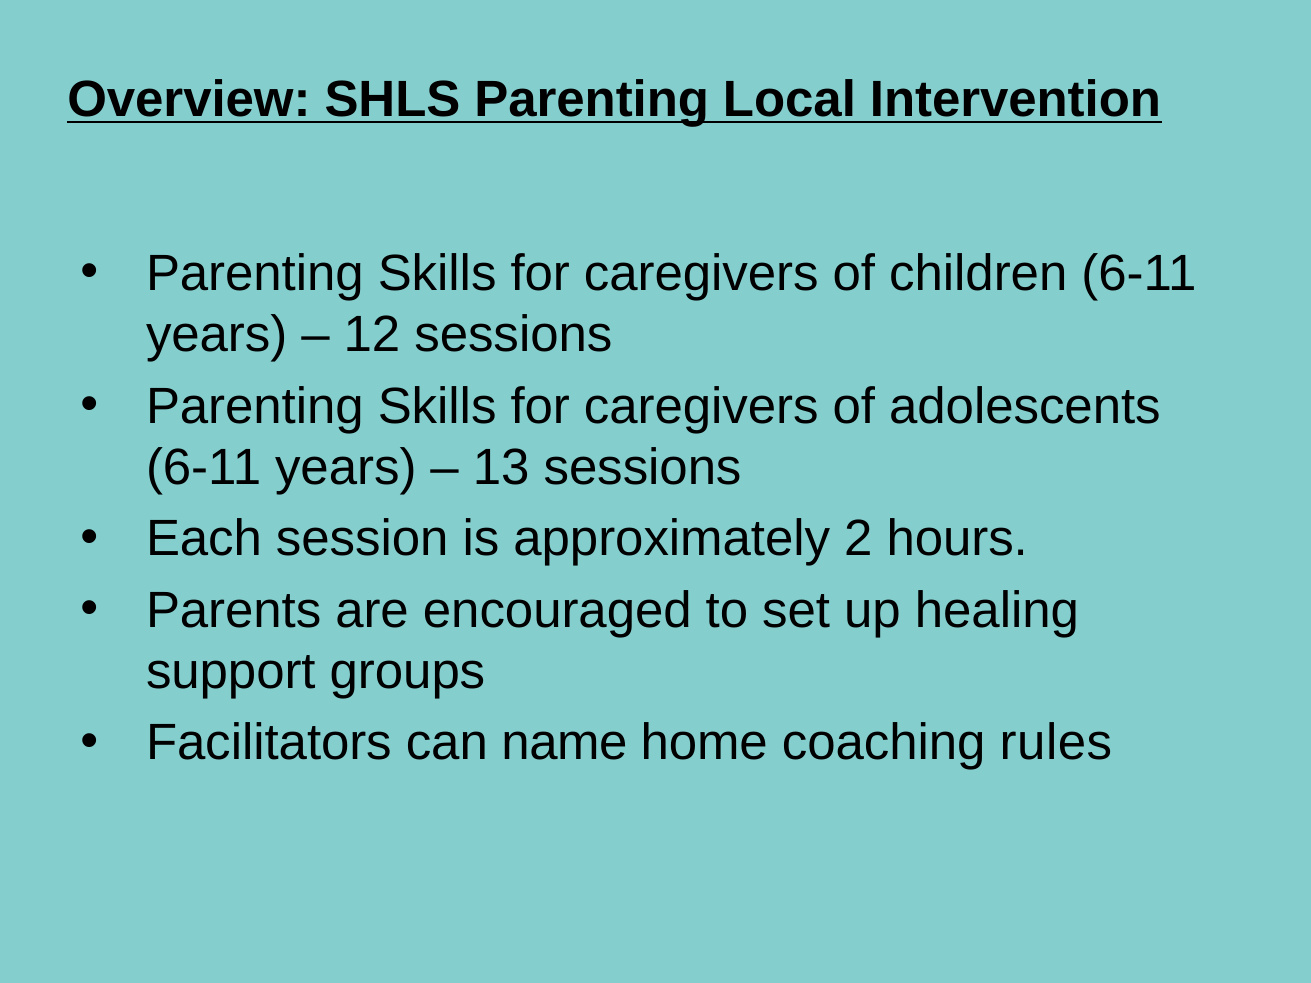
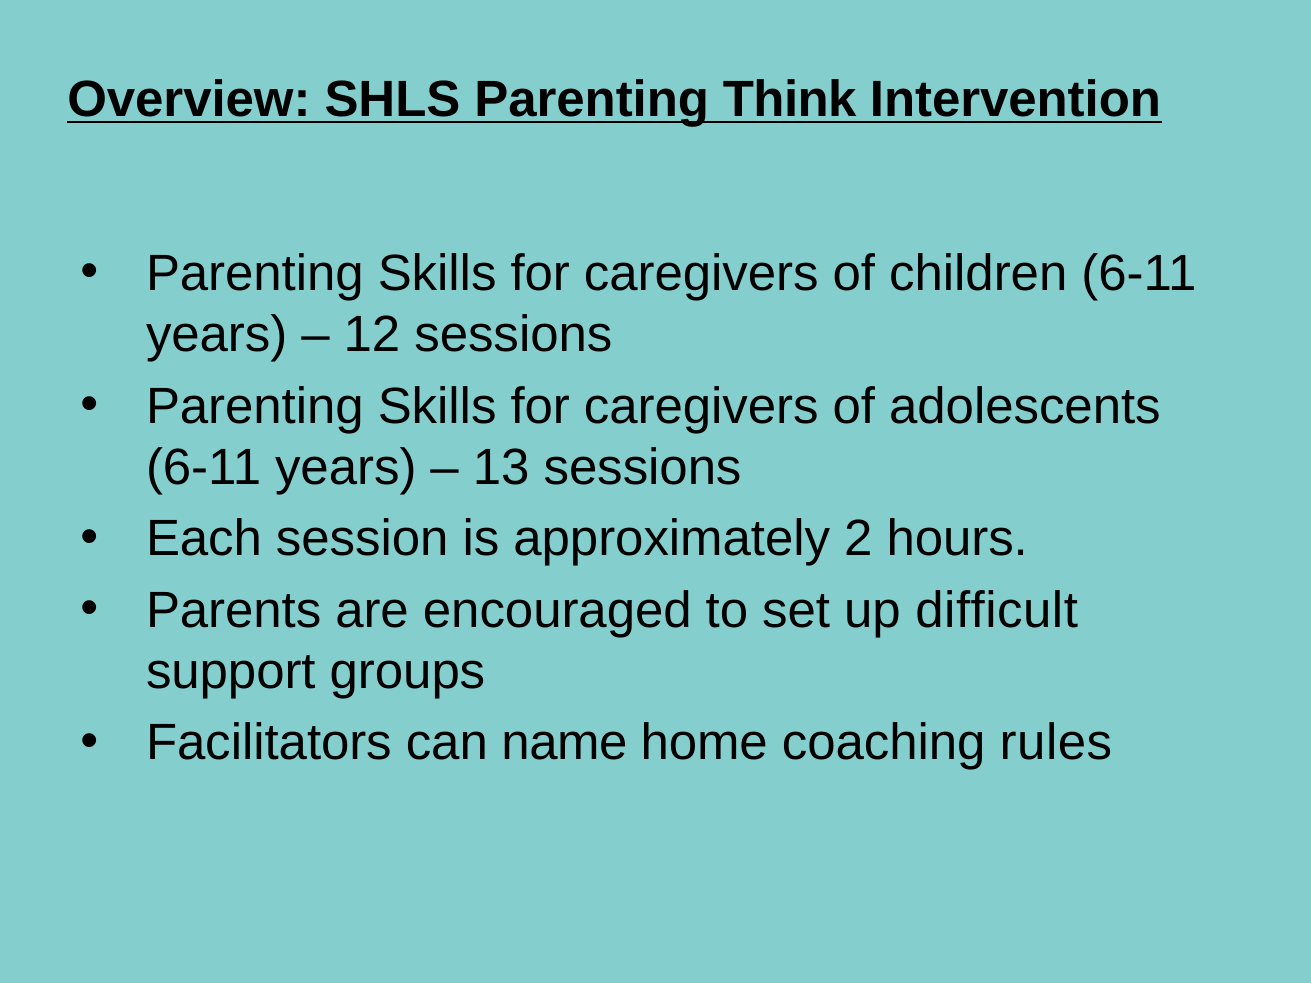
Local: Local -> Think
healing: healing -> difficult
